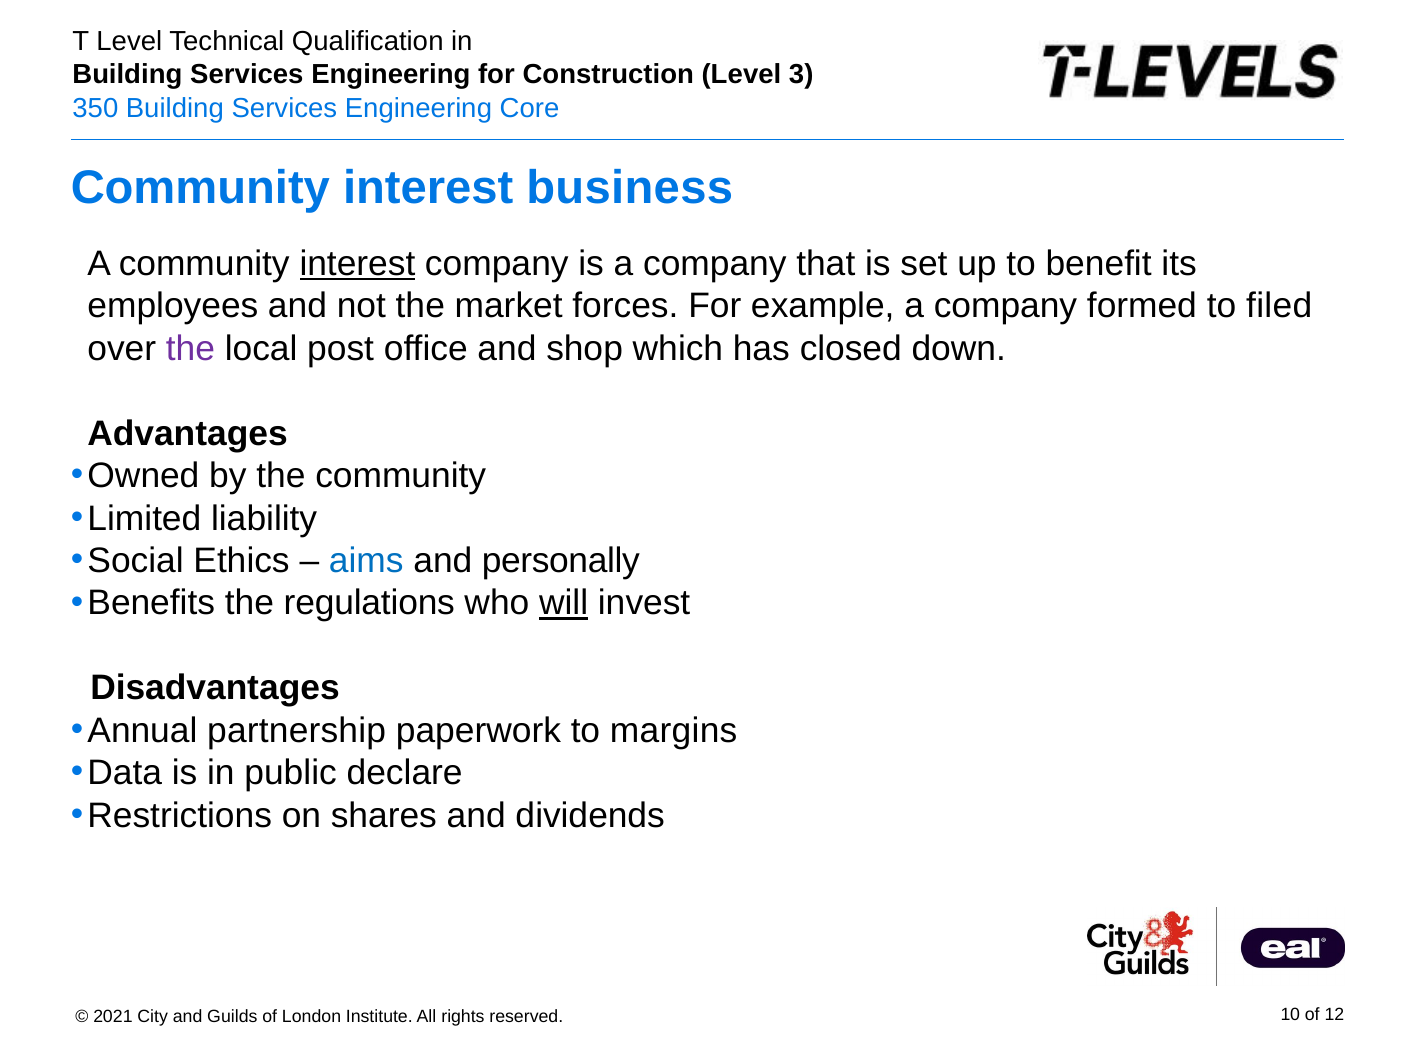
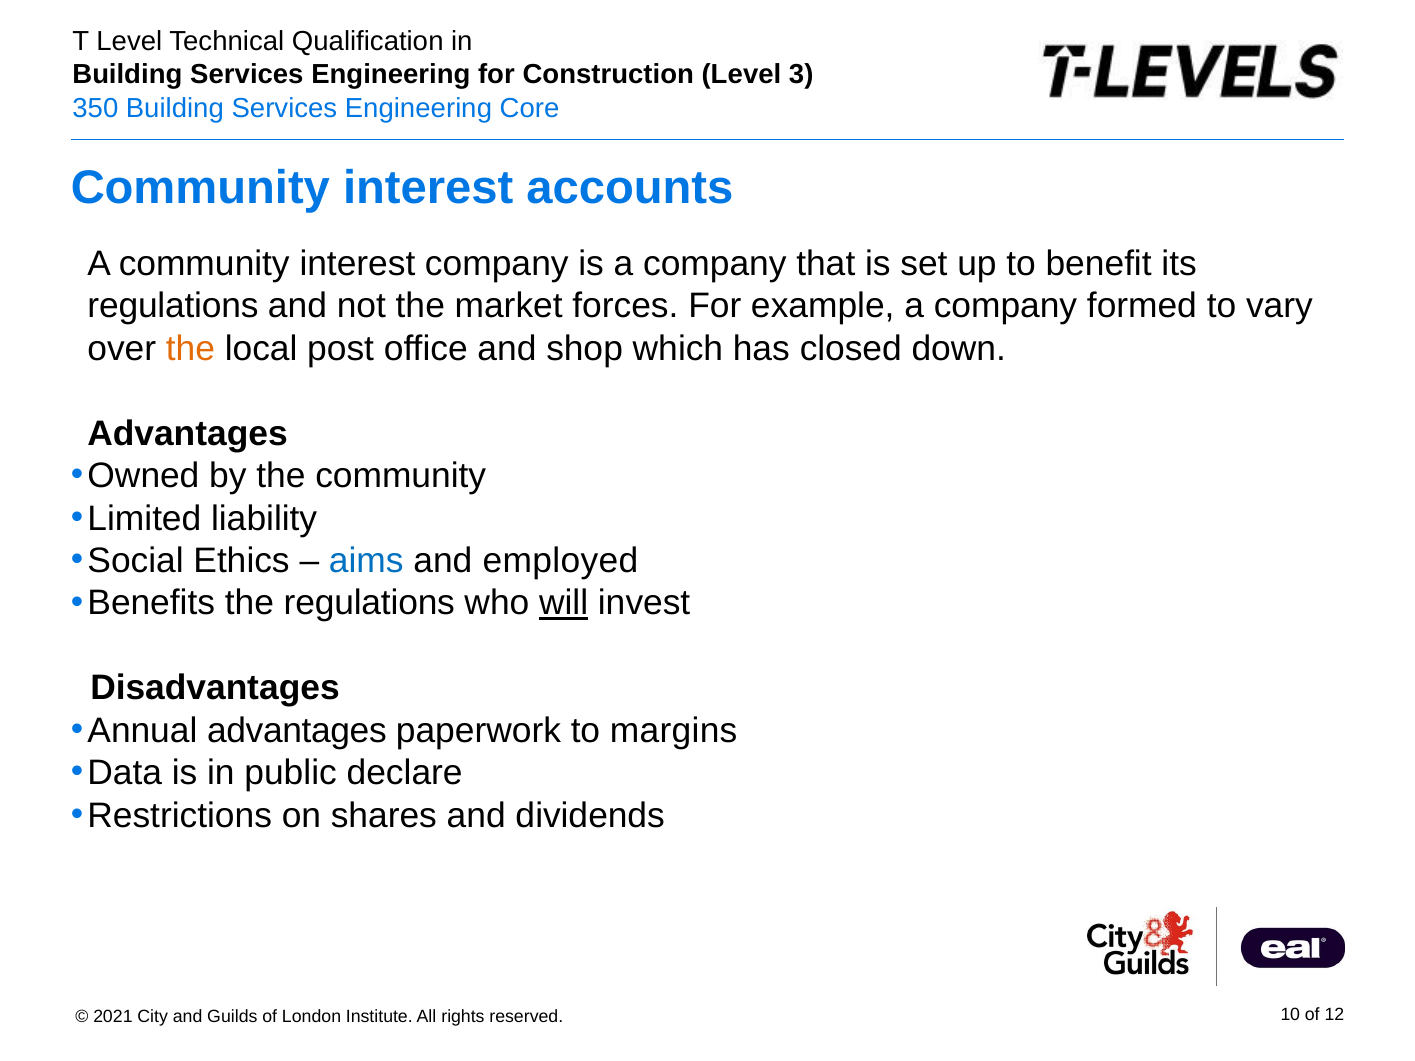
business: business -> accounts
interest at (357, 264) underline: present -> none
employees at (173, 306): employees -> regulations
filed: filed -> vary
the at (190, 349) colour: purple -> orange
personally: personally -> employed
Annual partnership: partnership -> advantages
